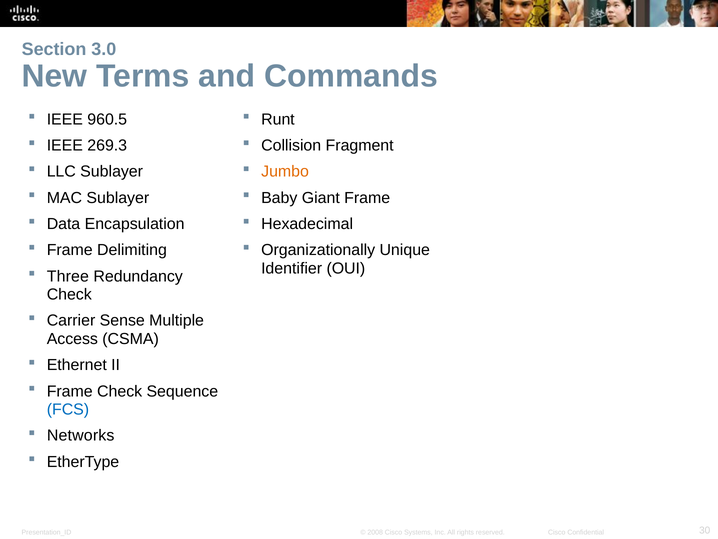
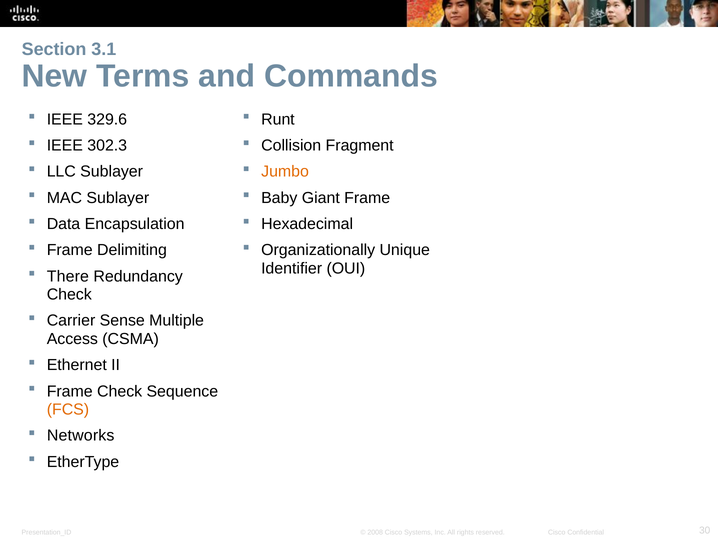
3.0: 3.0 -> 3.1
960.5: 960.5 -> 329.6
269.3: 269.3 -> 302.3
Three: Three -> There
FCS colour: blue -> orange
